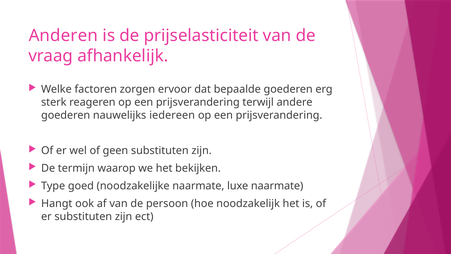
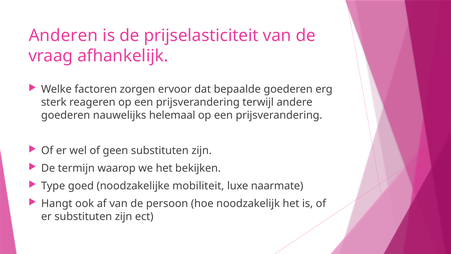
iedereen: iedereen -> helemaal
noodzakelijke naarmate: naarmate -> mobiliteit
